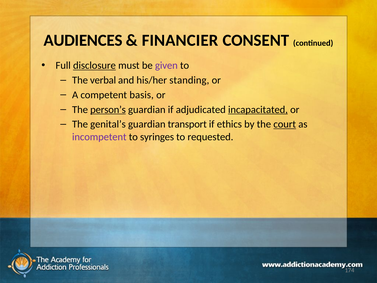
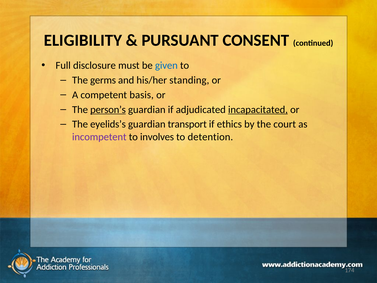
AUDIENCES: AUDIENCES -> ELIGIBILITY
FINANCIER: FINANCIER -> PURSUANT
disclosure underline: present -> none
given colour: purple -> blue
verbal: verbal -> germs
genital’s: genital’s -> eyelids’s
court underline: present -> none
syringes: syringes -> involves
requested: requested -> detention
